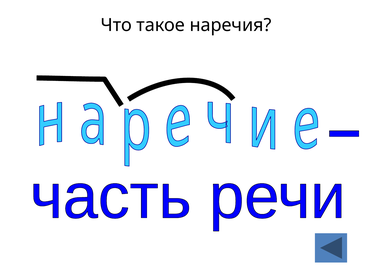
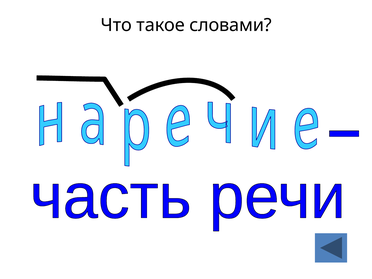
наречия: наречия -> словами
